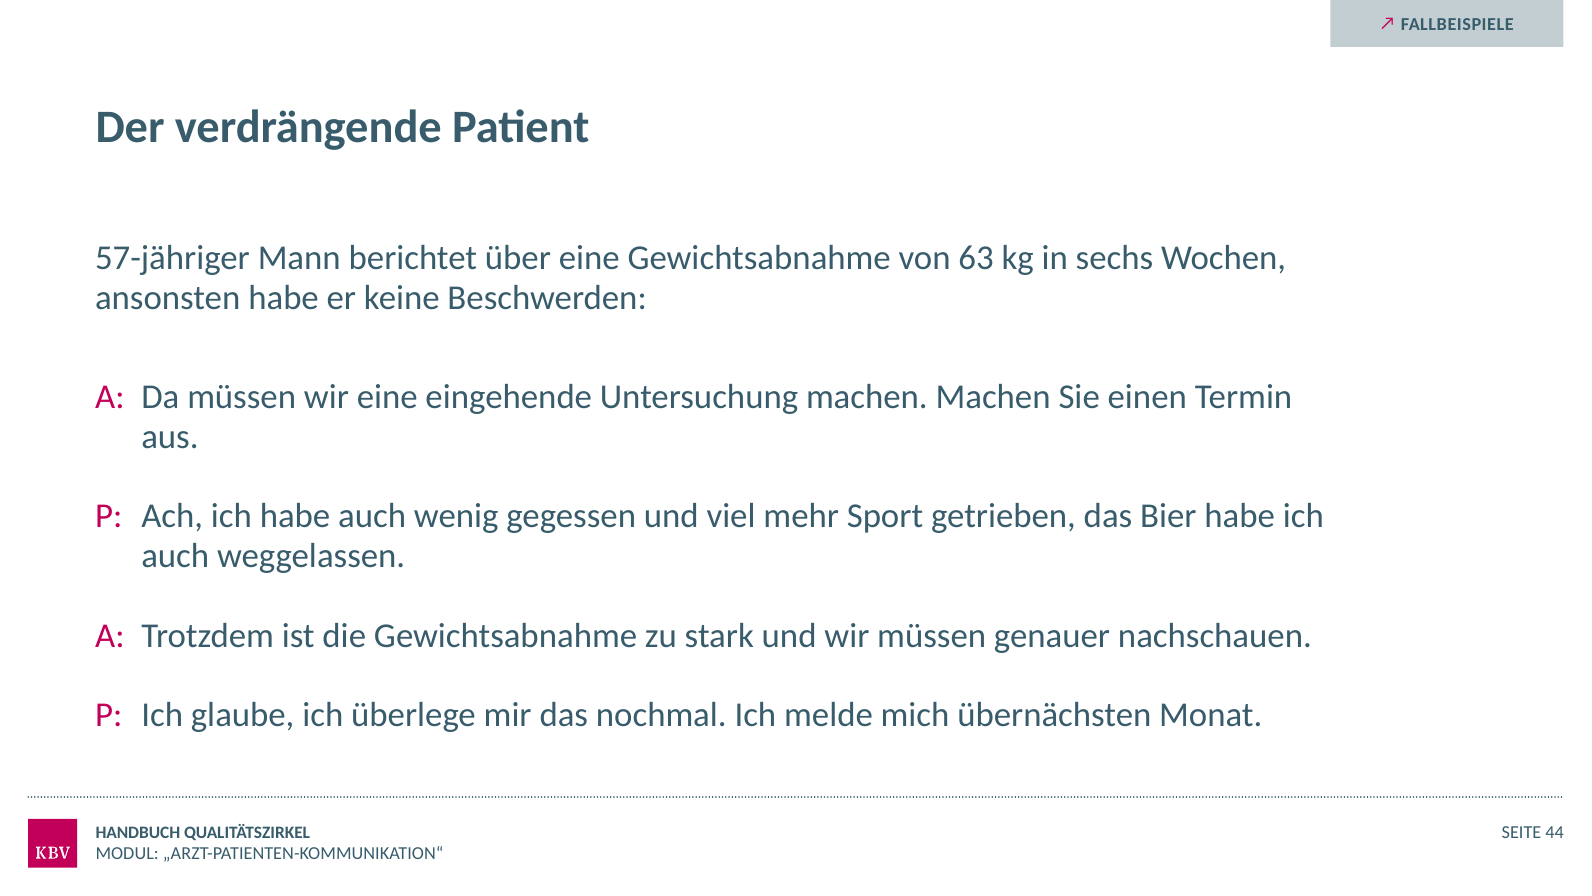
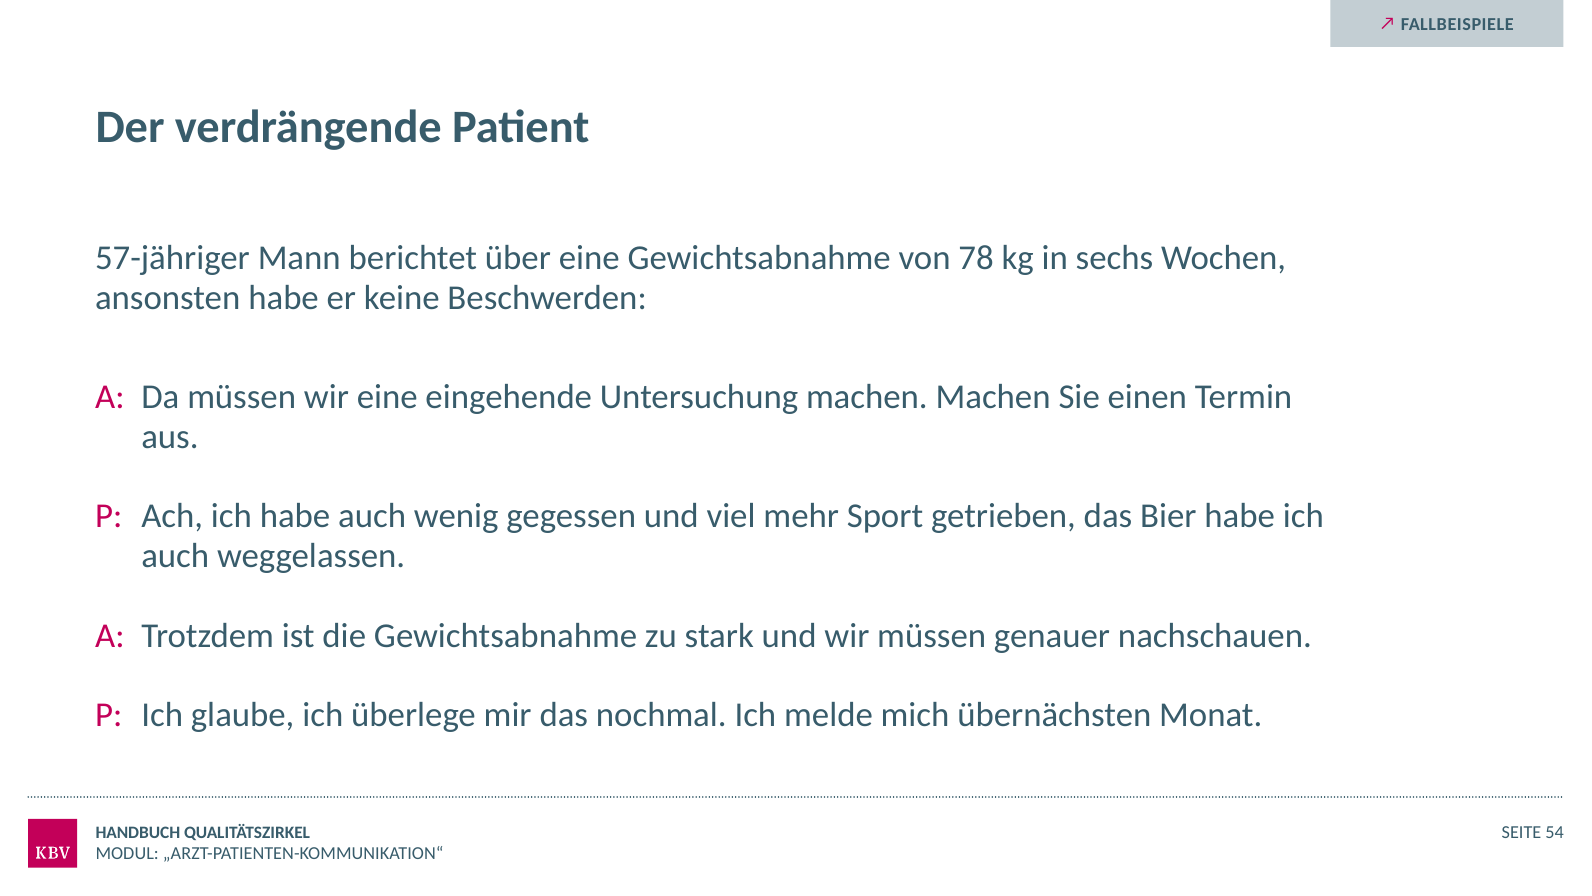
63: 63 -> 78
44: 44 -> 54
